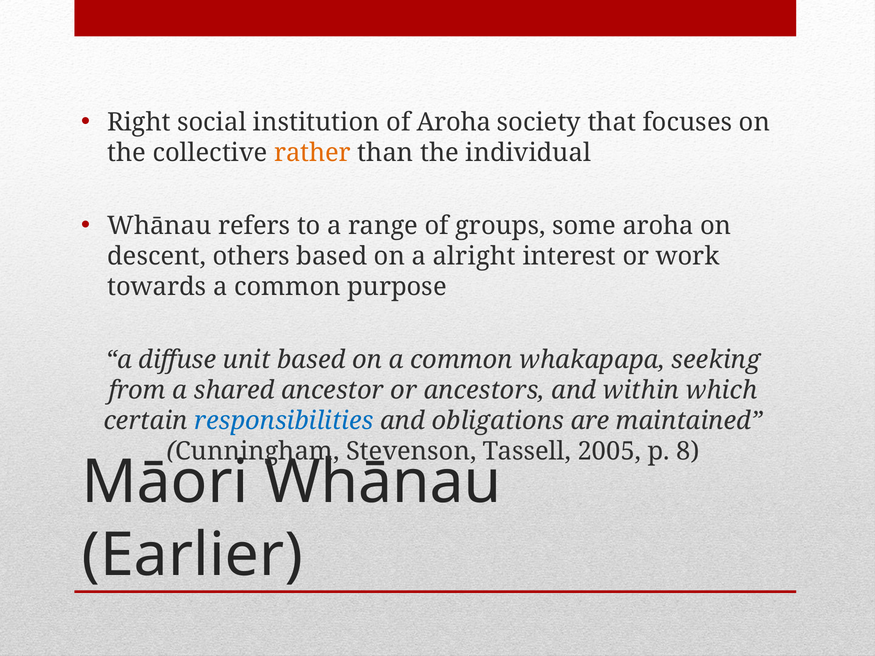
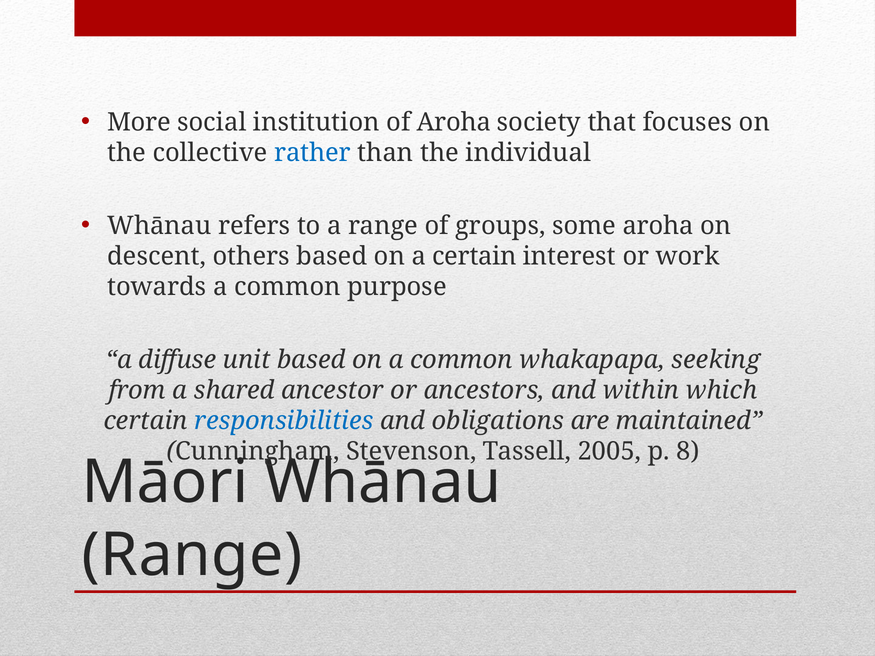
Right: Right -> More
rather colour: orange -> blue
a alright: alright -> certain
Earlier at (192, 555): Earlier -> Range
